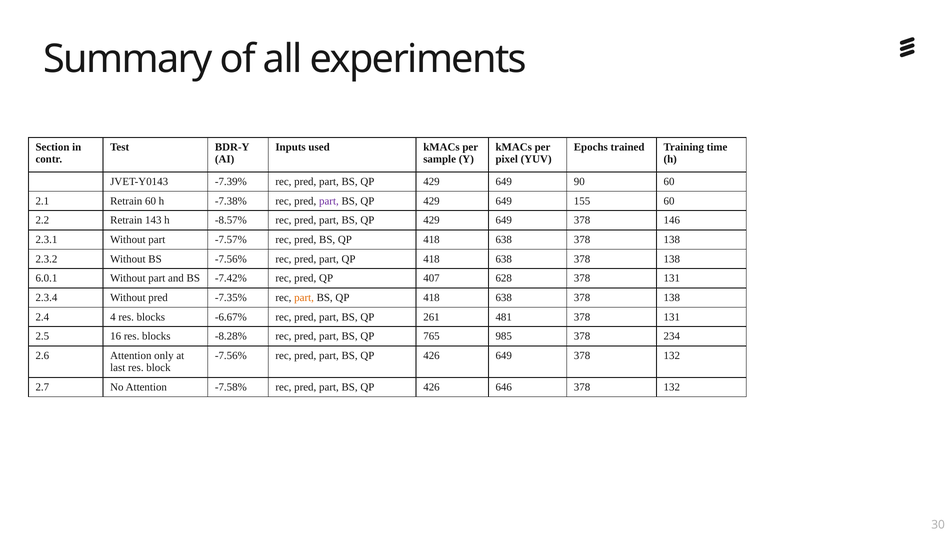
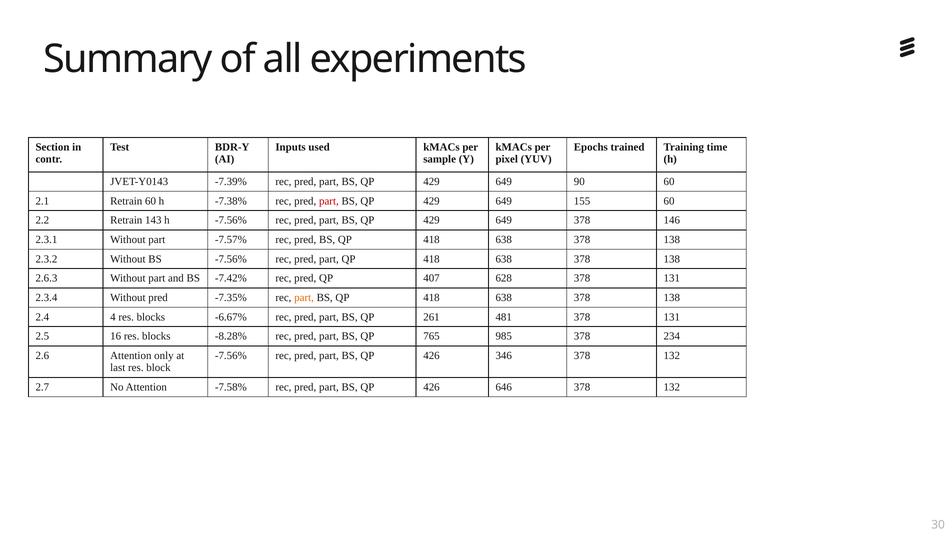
part at (329, 201) colour: purple -> red
h -8.57%: -8.57% -> -7.56%
6.0.1: 6.0.1 -> 2.6.3
426 649: 649 -> 346
